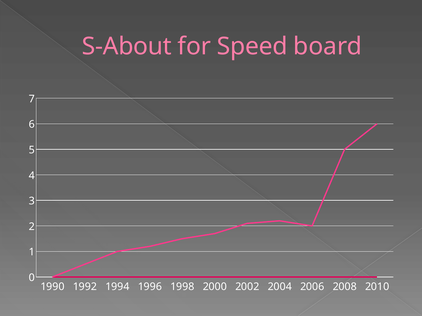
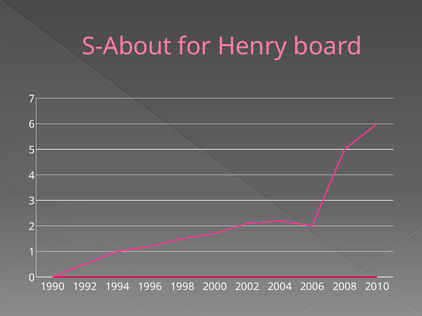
Speed: Speed -> Henry
